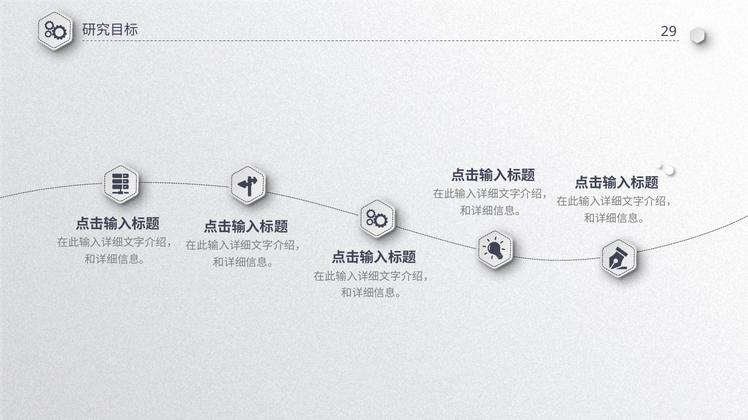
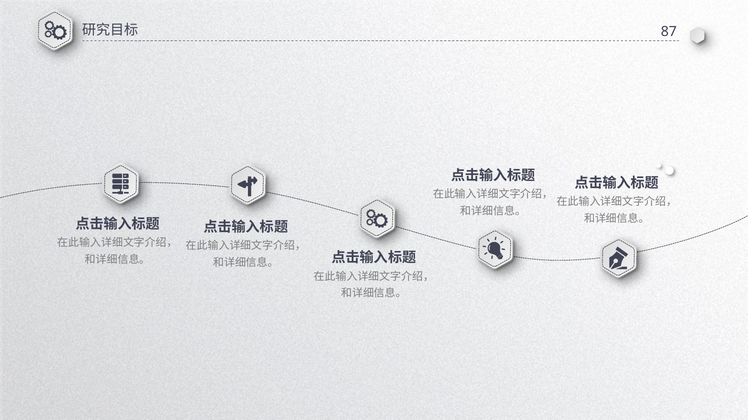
29: 29 -> 87
